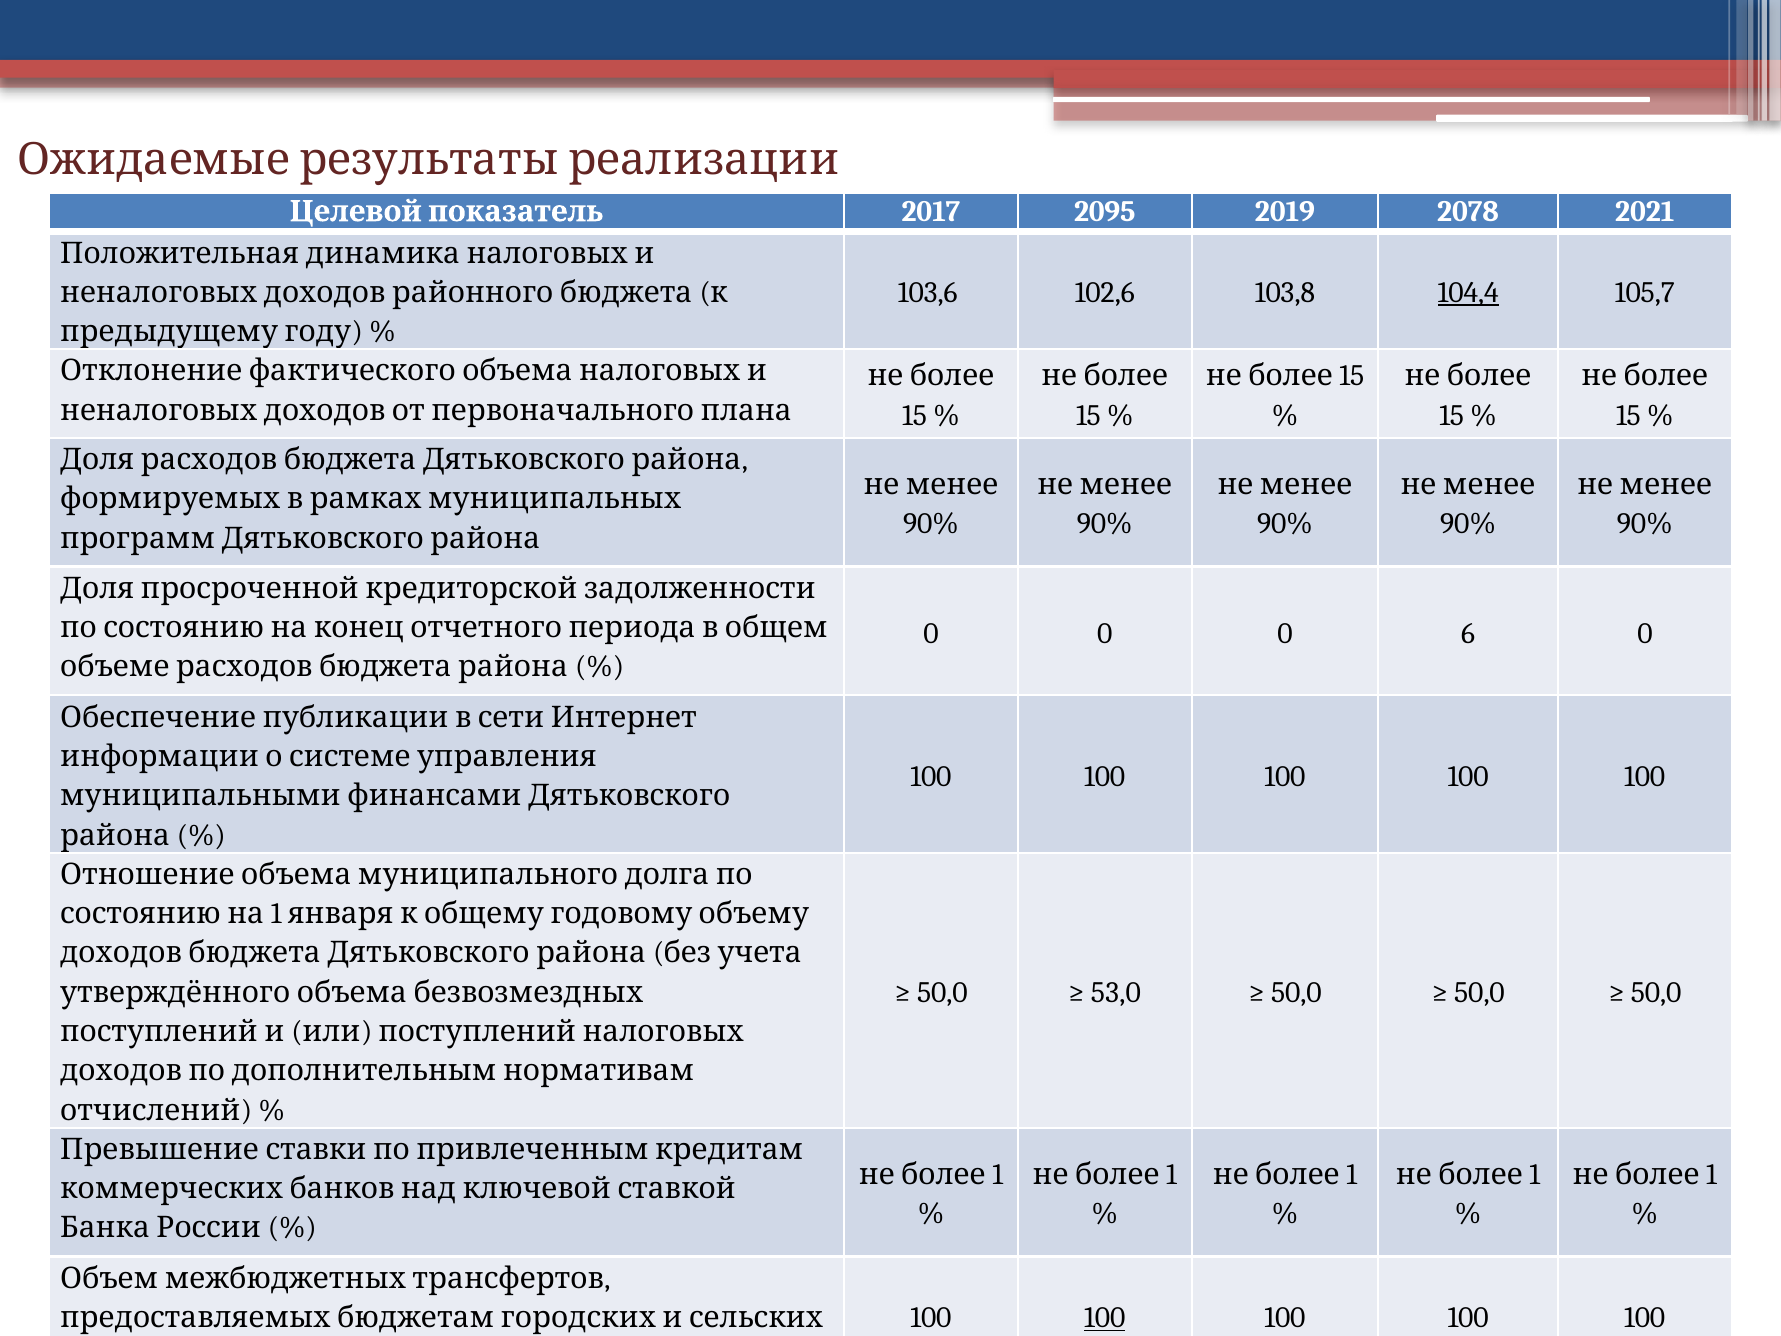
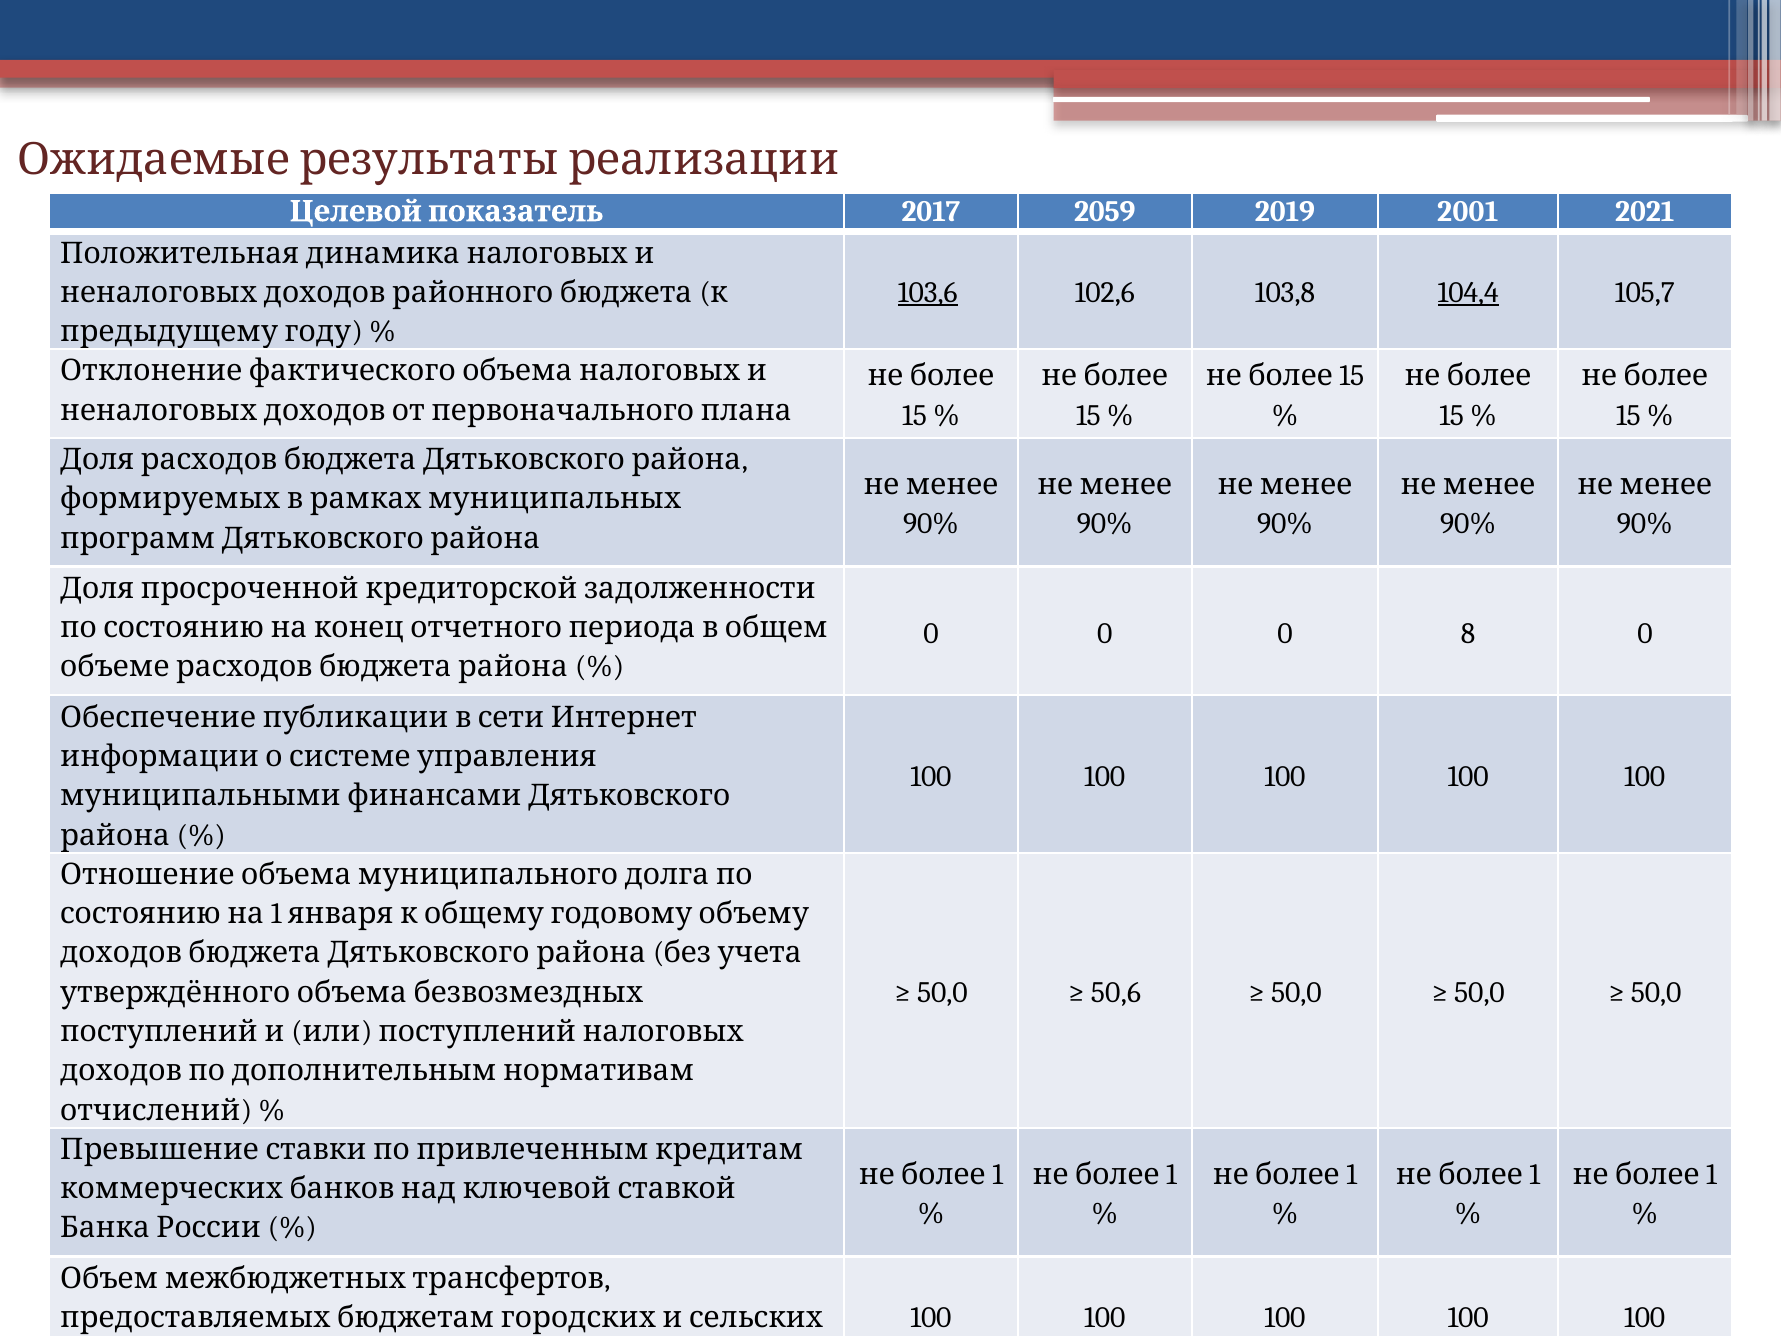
2095: 2095 -> 2059
2078: 2078 -> 2001
103,6 underline: none -> present
6: 6 -> 8
53,0: 53,0 -> 50,6
100 at (1105, 1318) underline: present -> none
